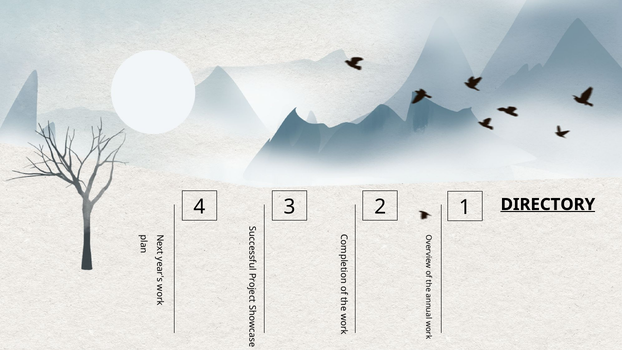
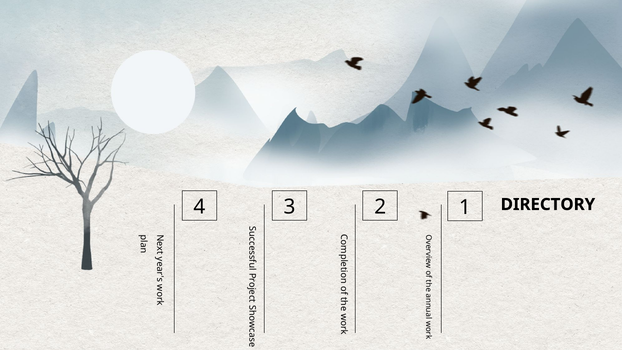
DIRECTORY underline: present -> none
